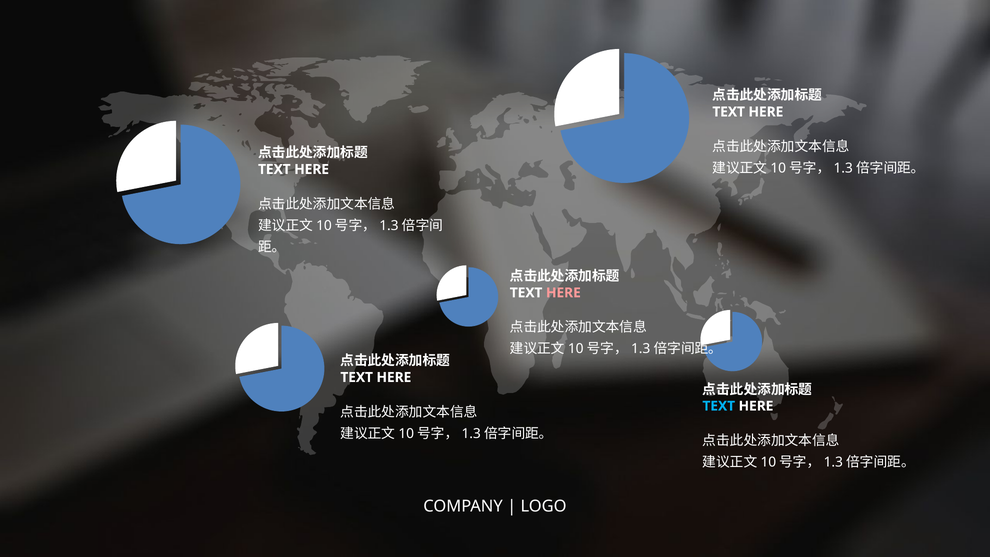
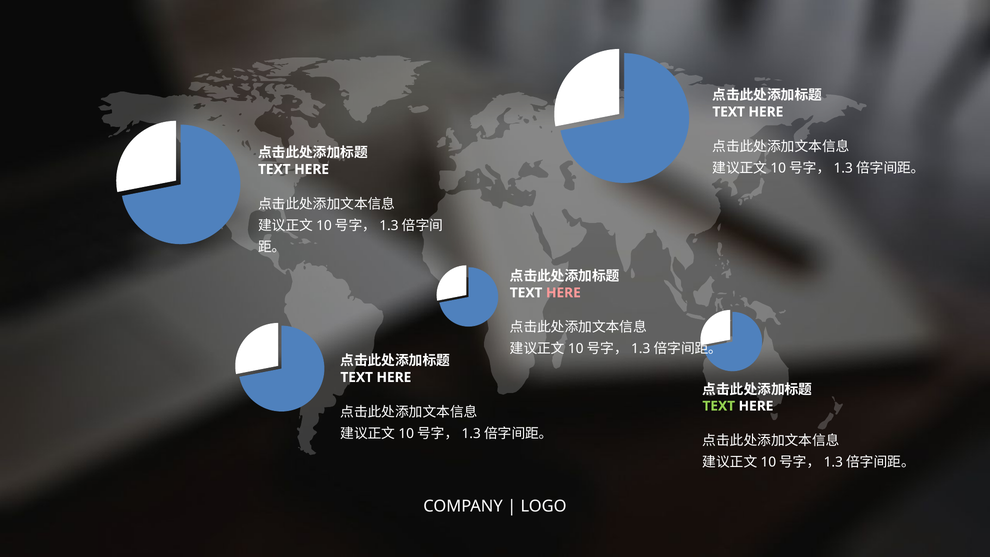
TEXT at (719, 406) colour: light blue -> light green
